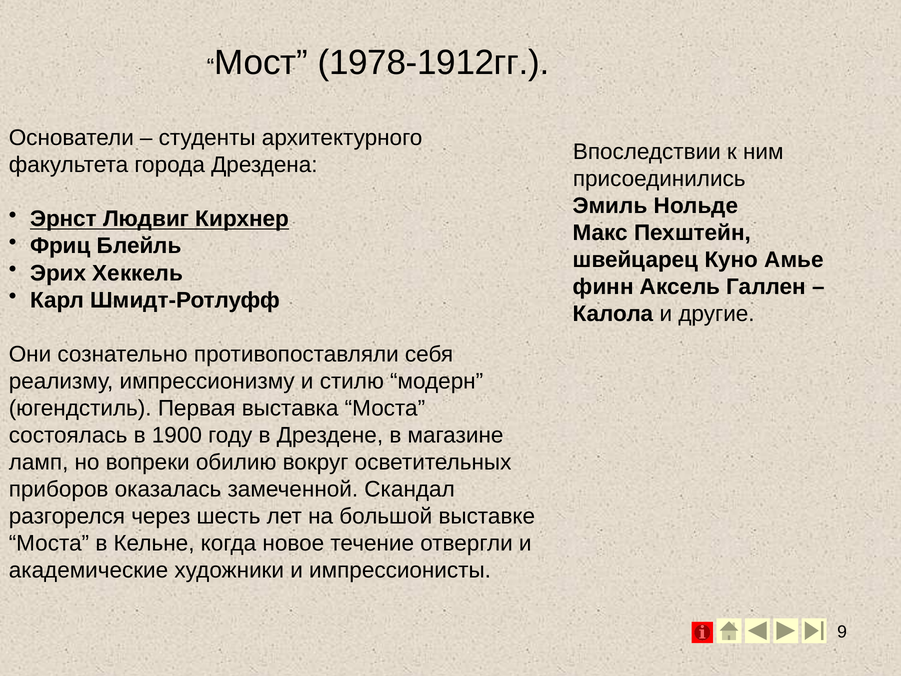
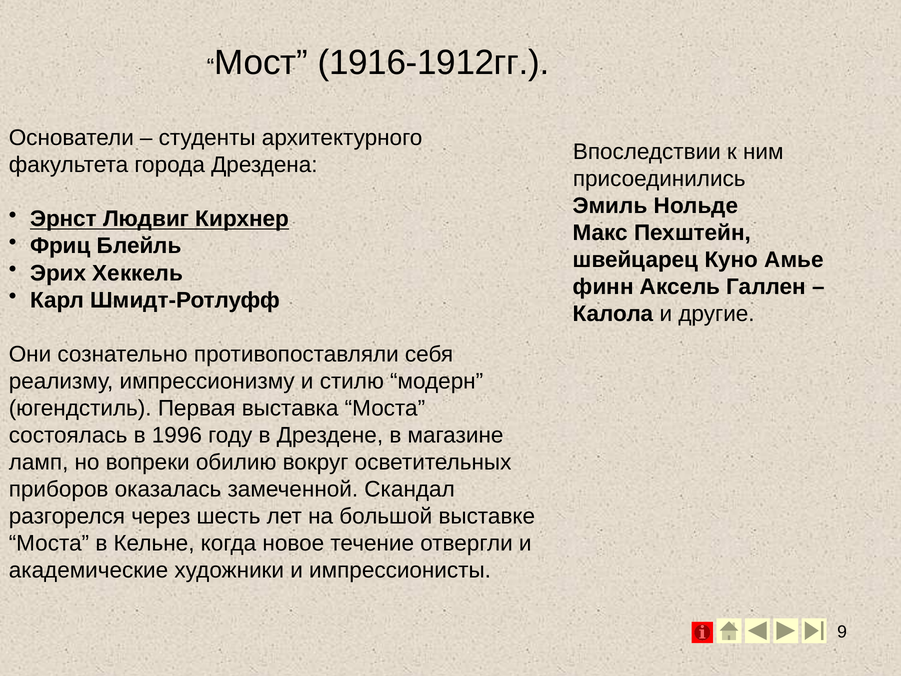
1978-1912гг: 1978-1912гг -> 1916-1912гг
1900: 1900 -> 1996
